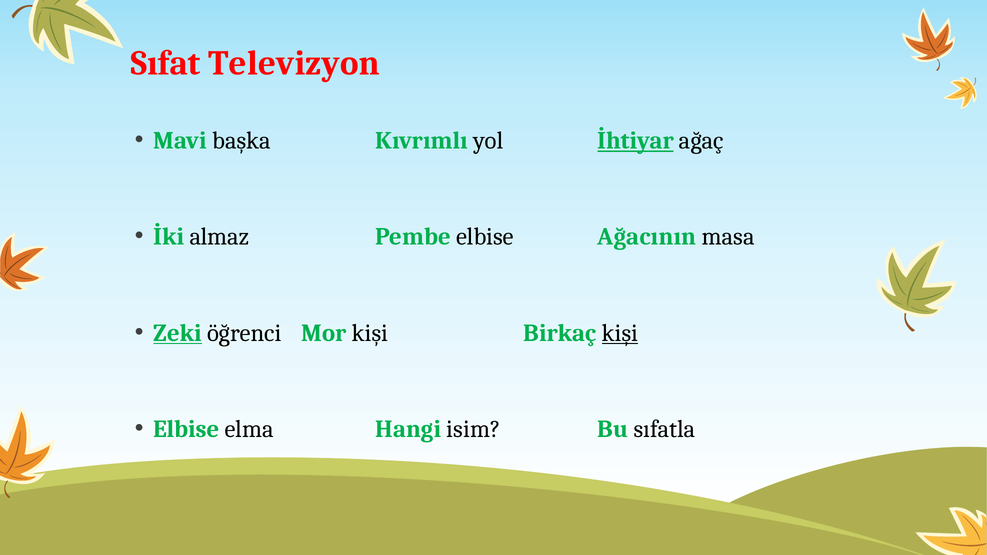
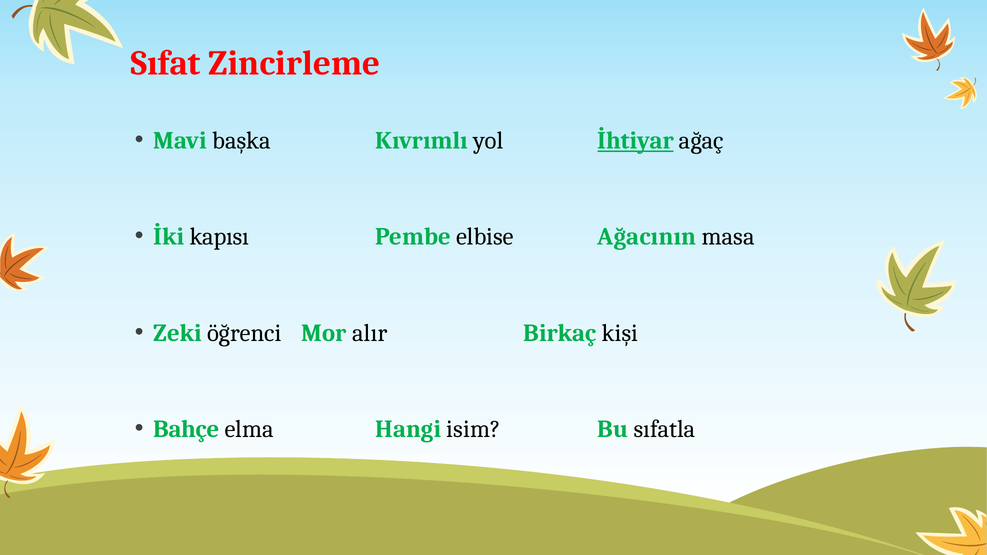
Televizyon: Televizyon -> Zincirleme
almaz: almaz -> kapısı
Zeki underline: present -> none
Mor kişi: kişi -> alır
kişi at (620, 333) underline: present -> none
Elbise at (186, 429): Elbise -> Bahçe
